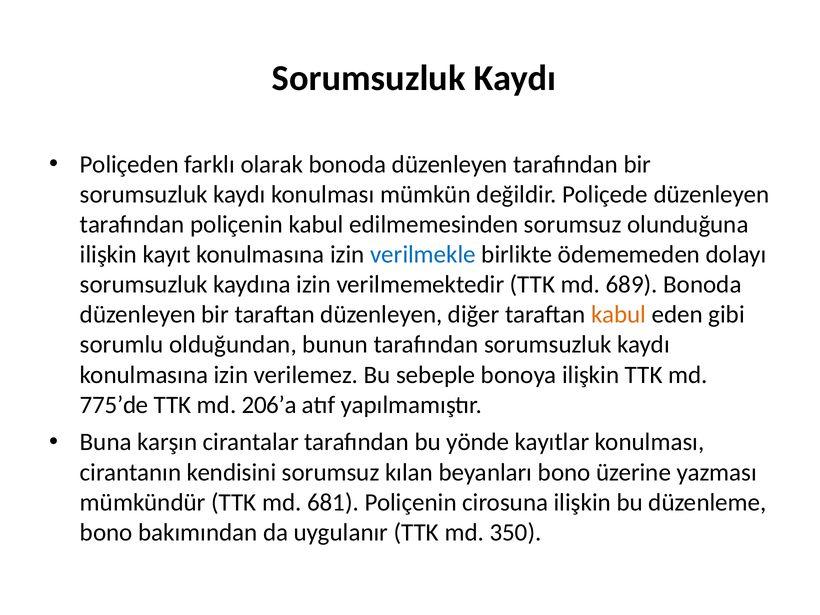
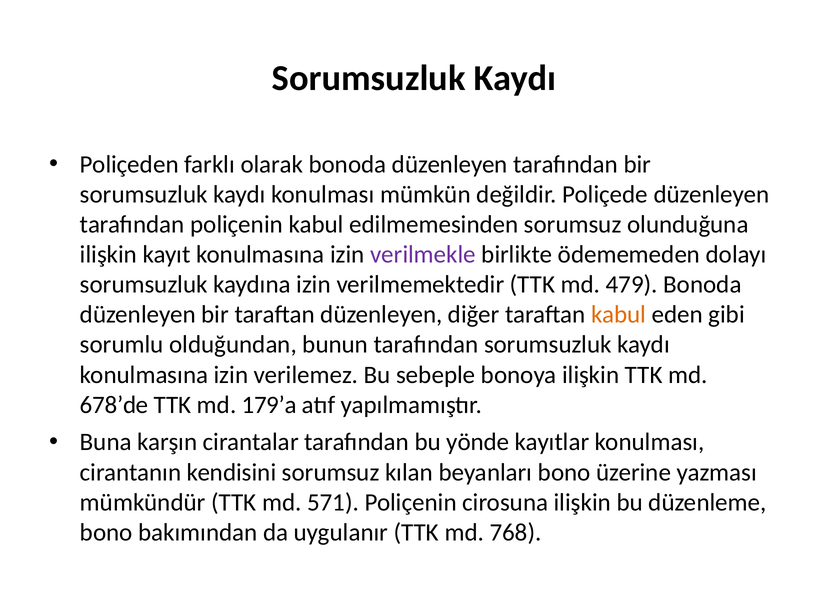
verilmekle colour: blue -> purple
689: 689 -> 479
775’de: 775’de -> 678’de
206’a: 206’a -> 179’a
681: 681 -> 571
350: 350 -> 768
